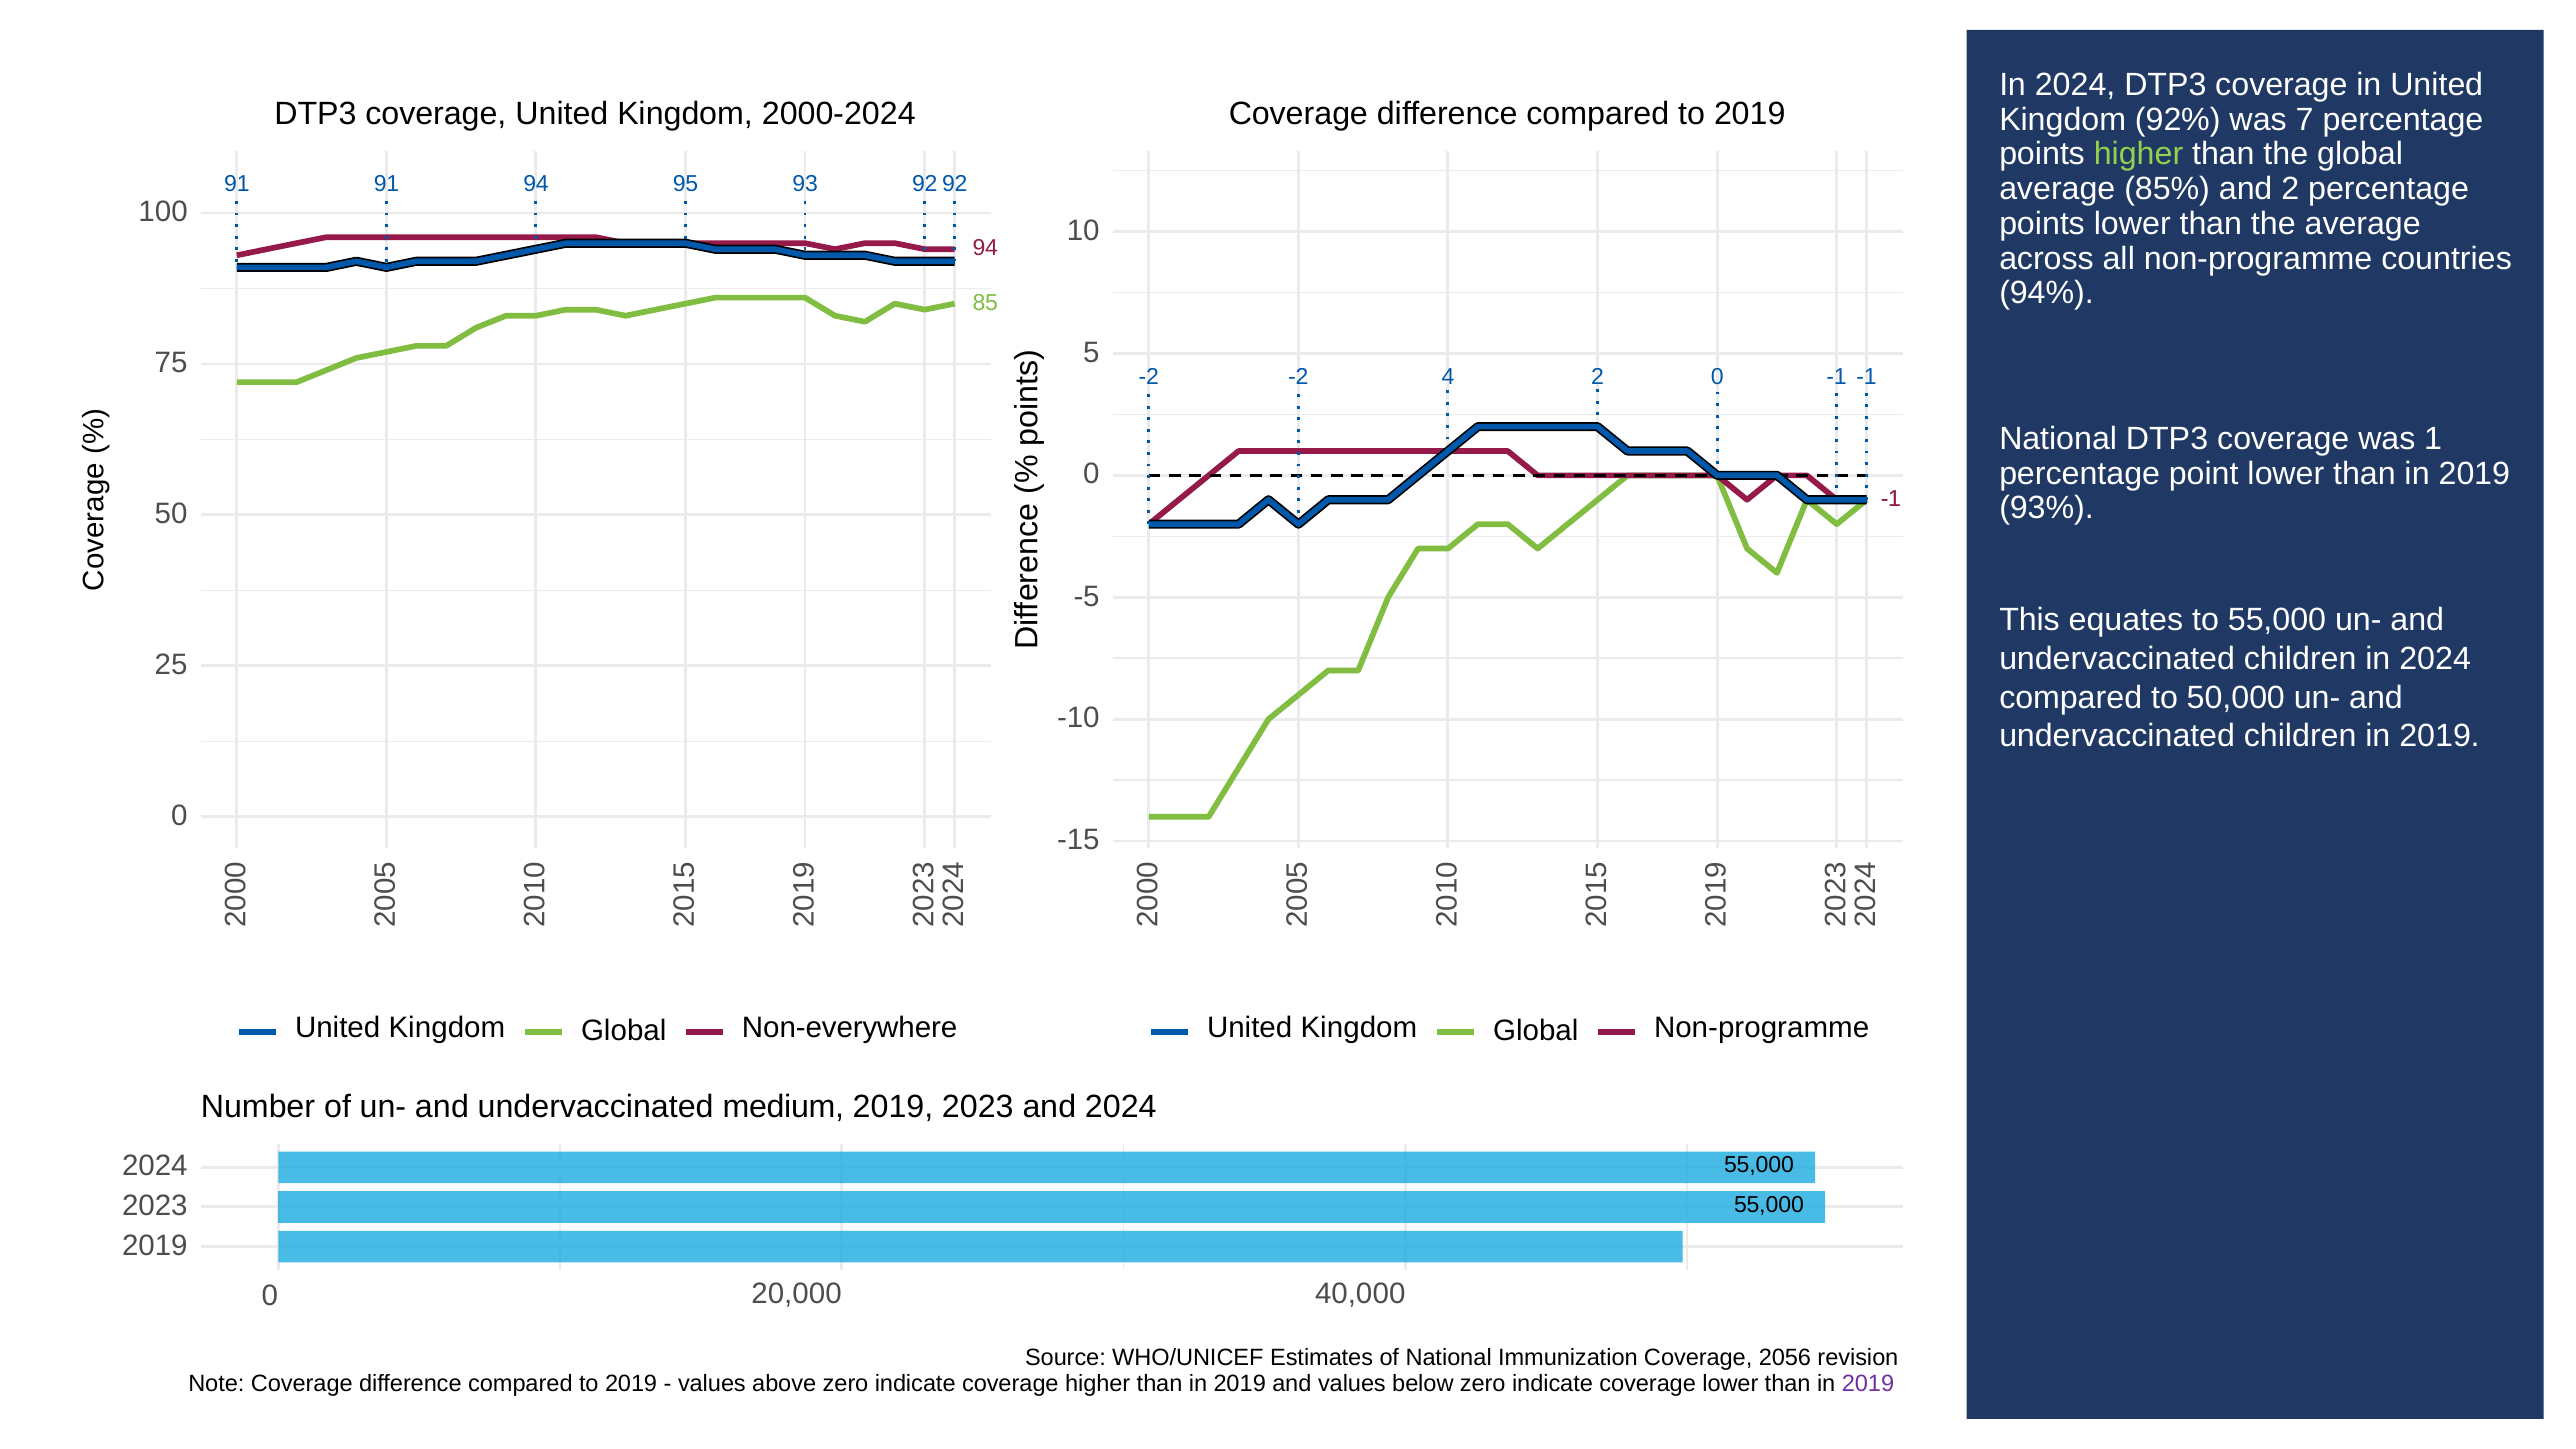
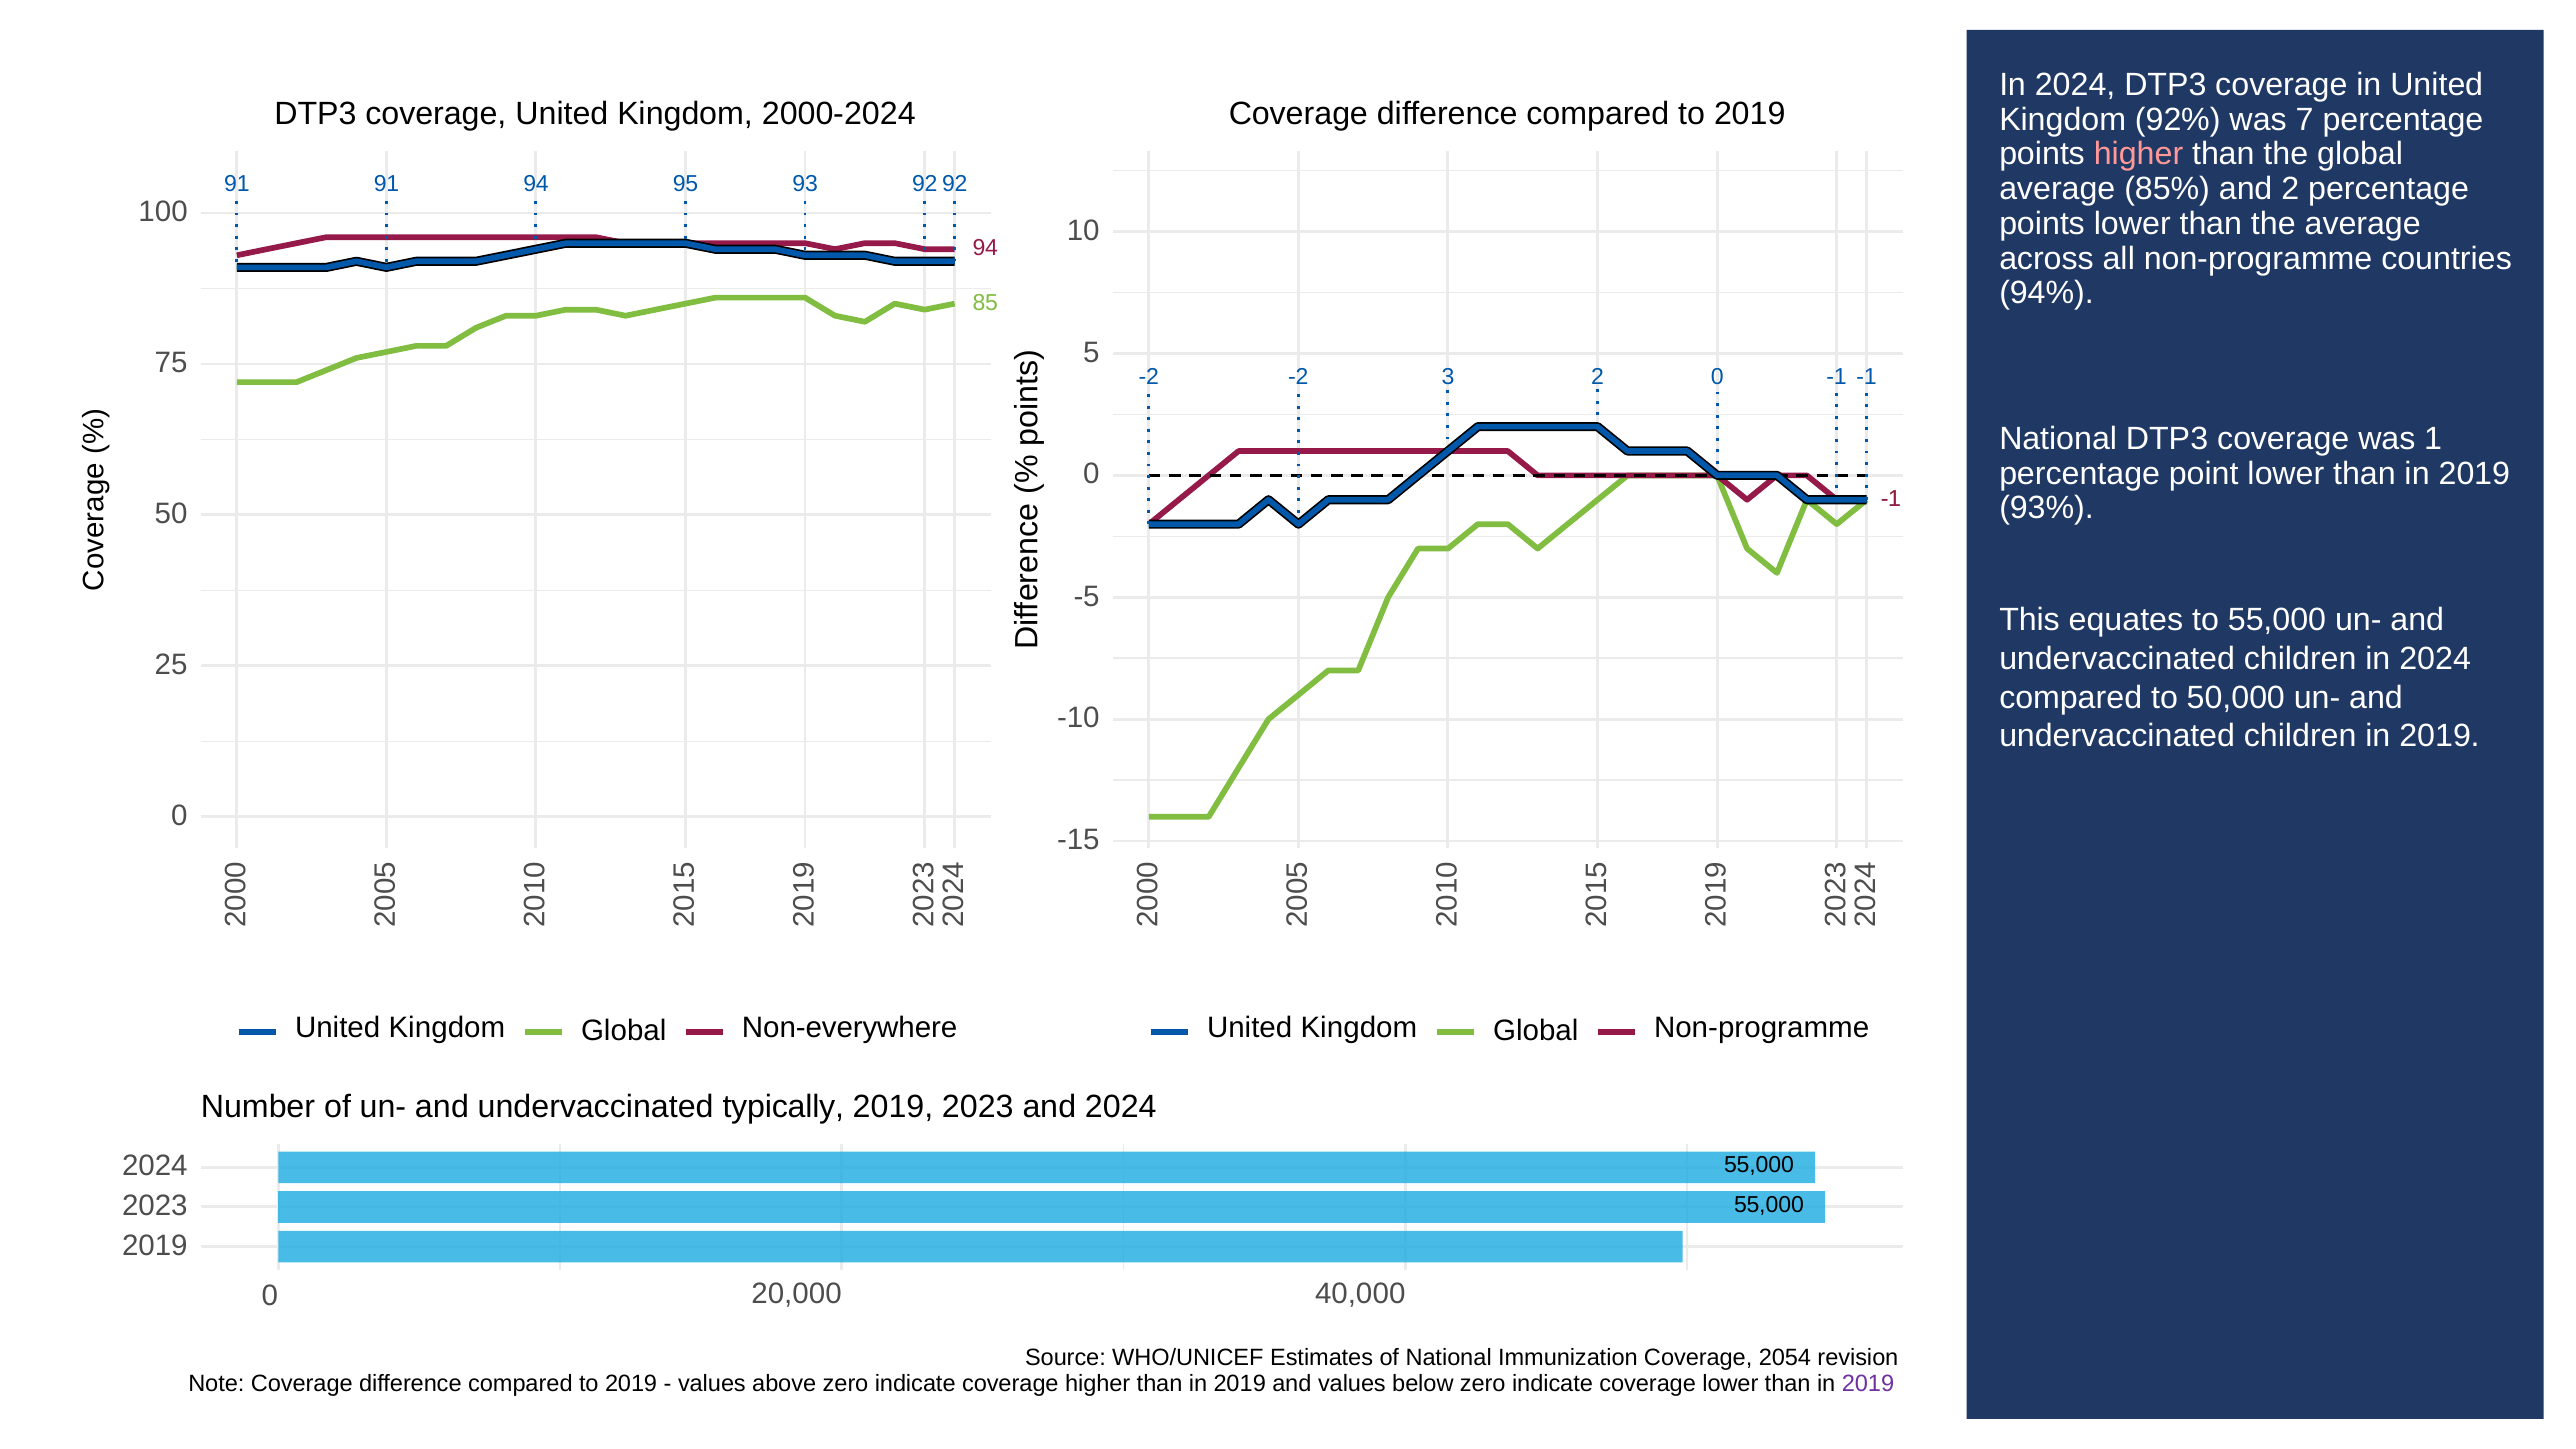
higher at (2139, 154) colour: light green -> pink
-2 4: 4 -> 3
medium: medium -> typically
2056: 2056 -> 2054
